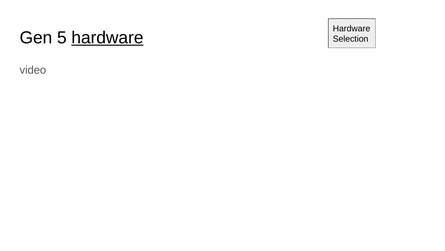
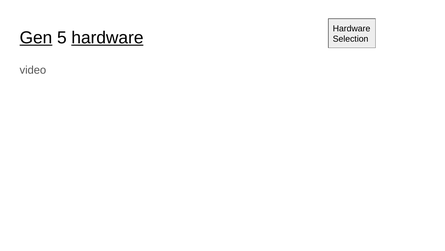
Gen underline: none -> present
